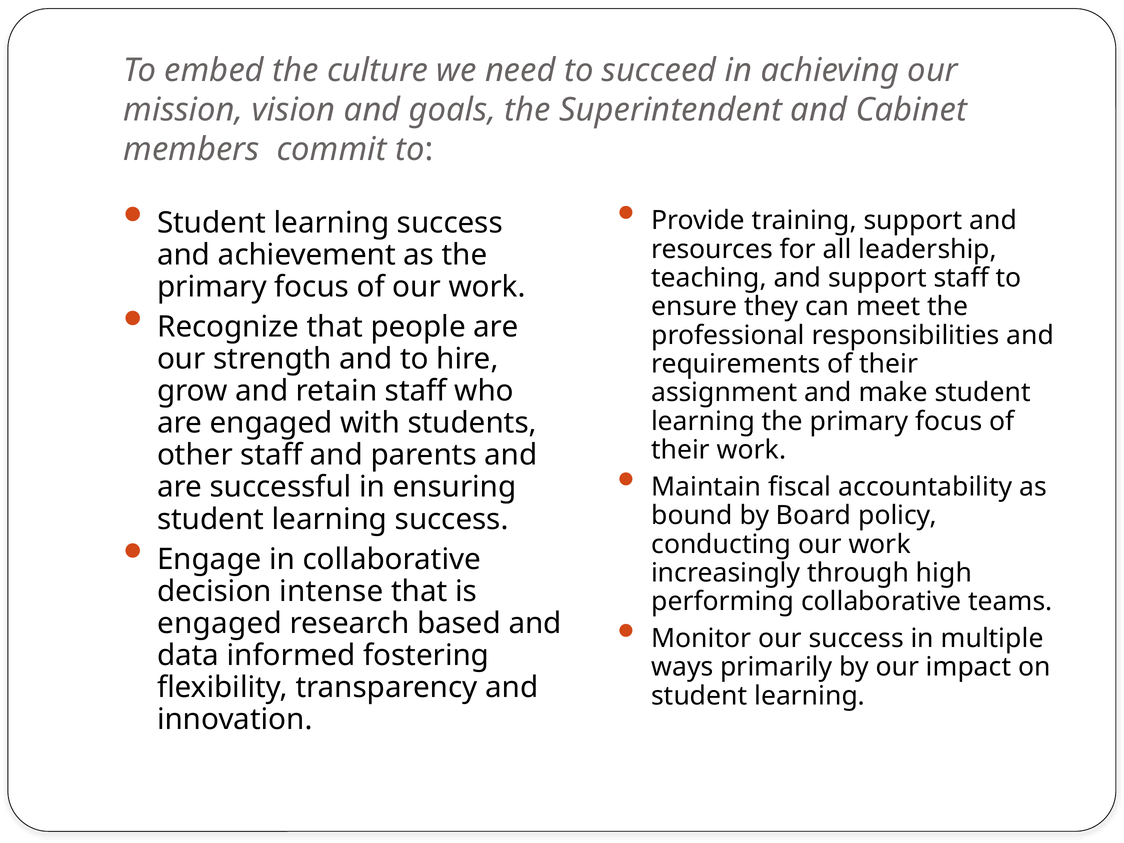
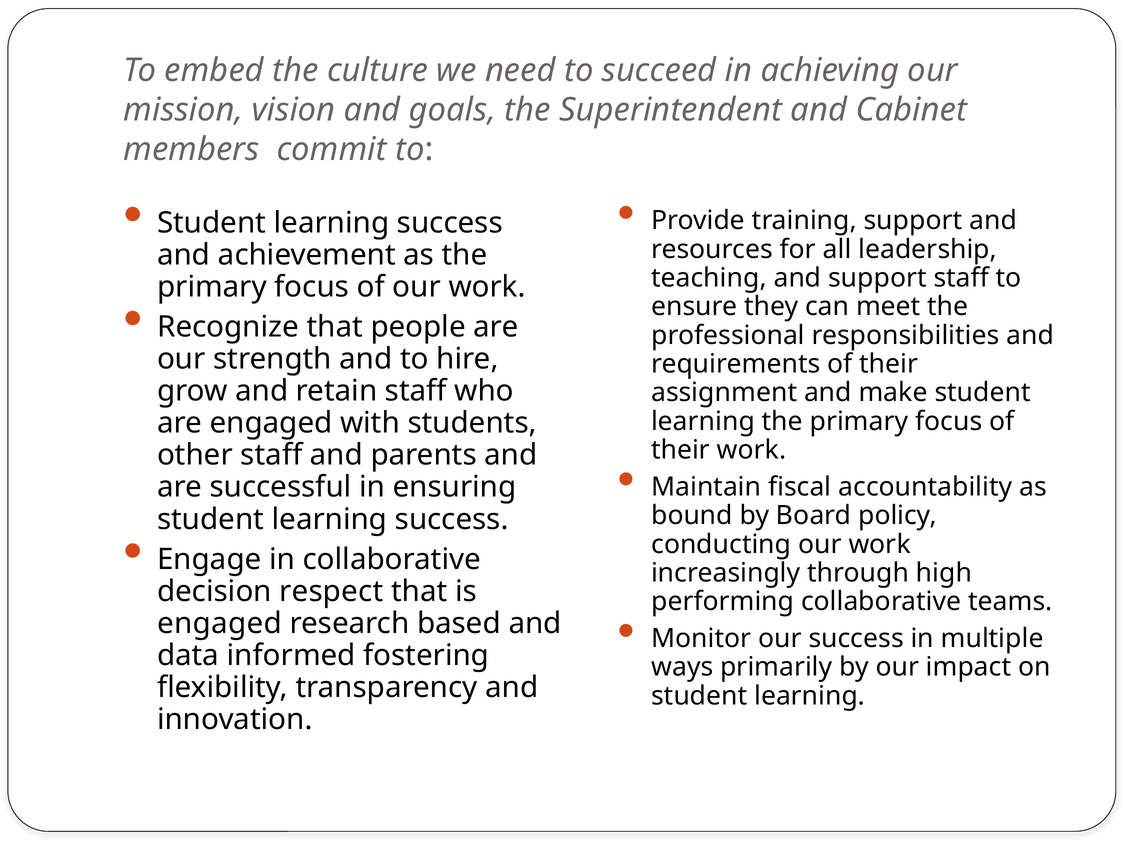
intense: intense -> respect
